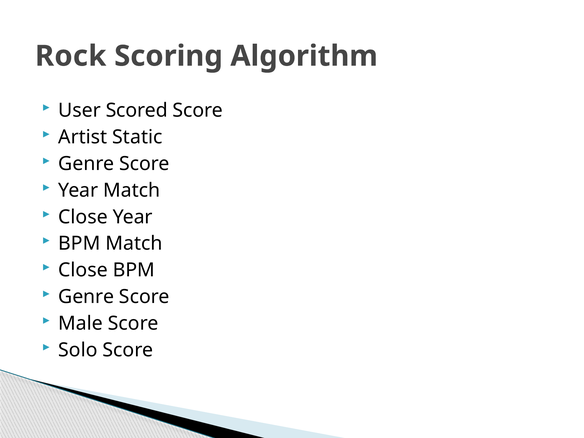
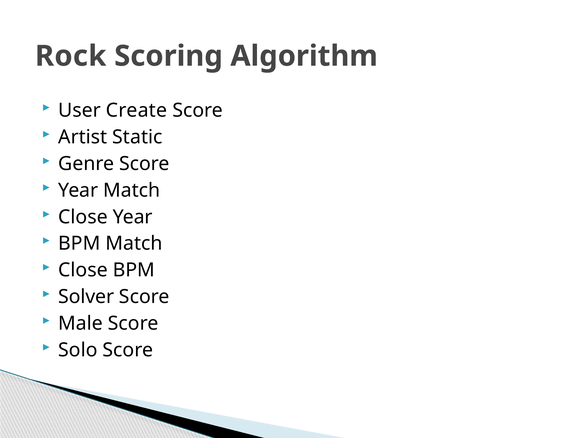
Scored: Scored -> Create
Genre at (86, 297): Genre -> Solver
